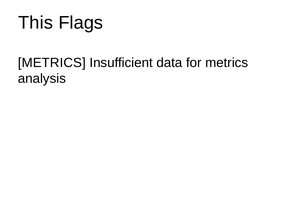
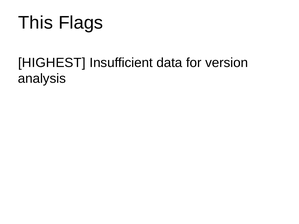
METRICS at (52, 63): METRICS -> HIGHEST
for metrics: metrics -> version
